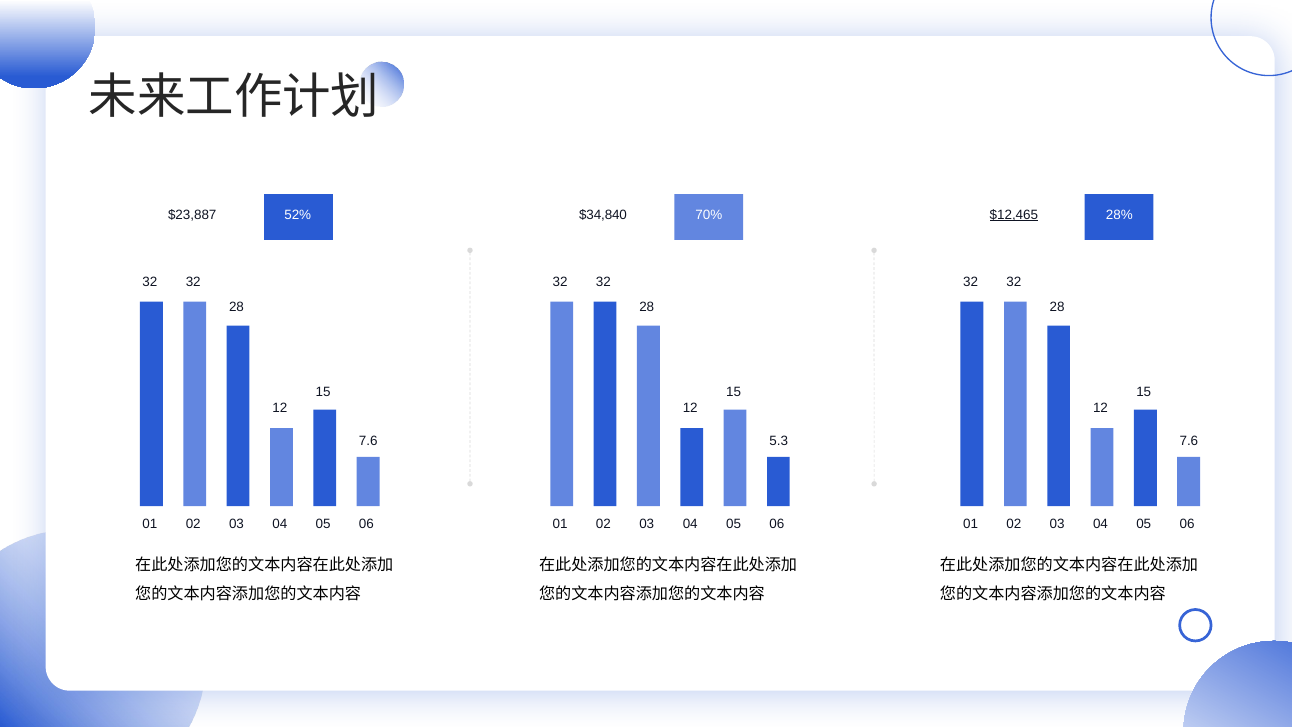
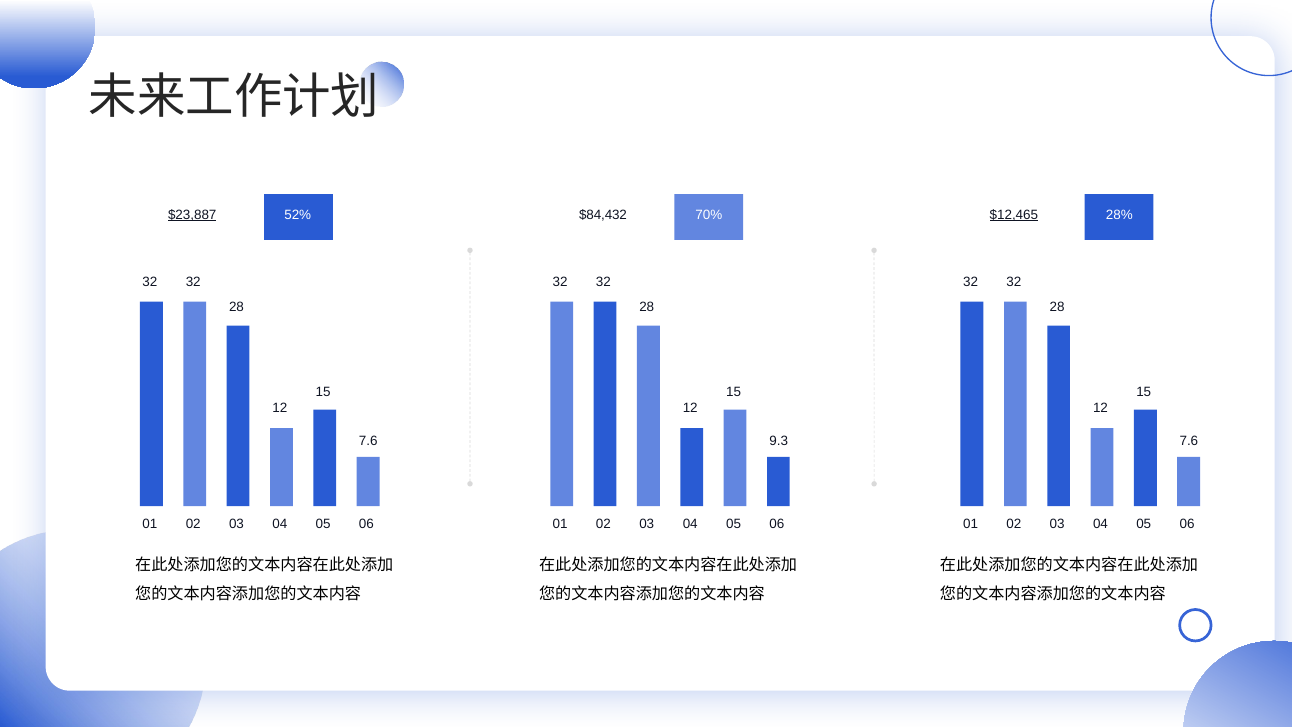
$23,887 underline: none -> present
$34,840: $34,840 -> $84,432
5.3: 5.3 -> 9.3
